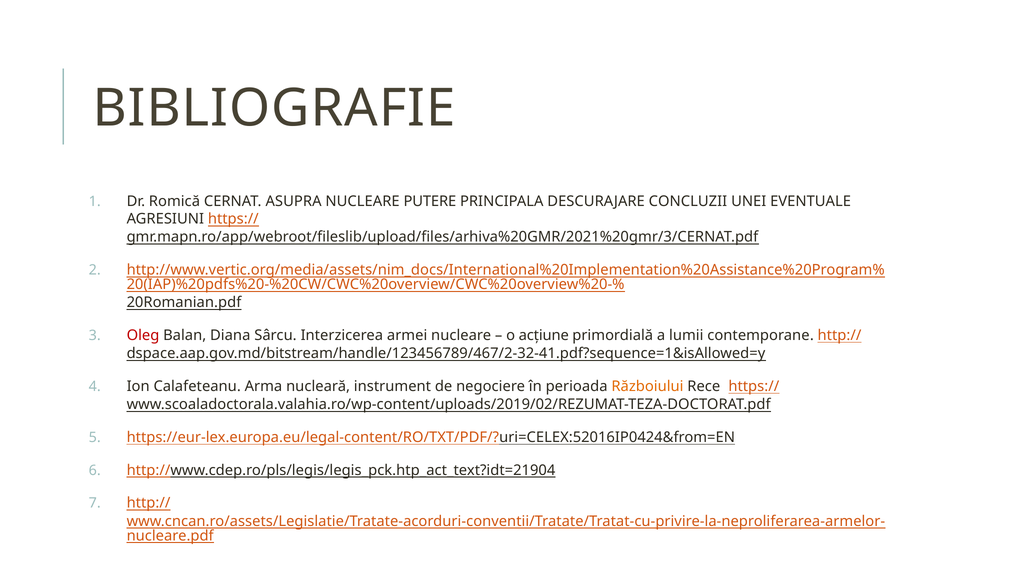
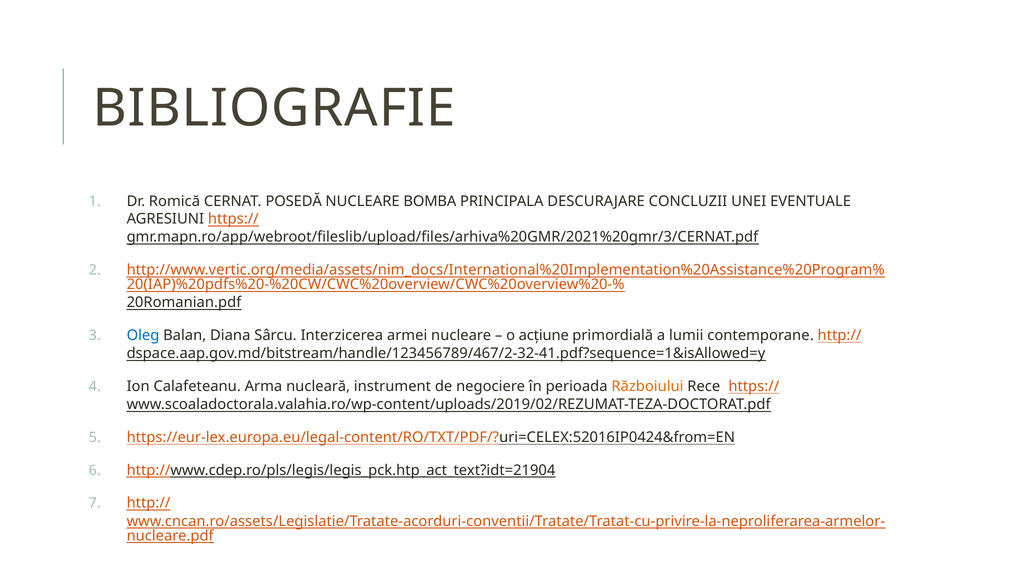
ASUPRA: ASUPRA -> POSEDĂ
PUTERE: PUTERE -> BOMBA
Oleg colour: red -> blue
